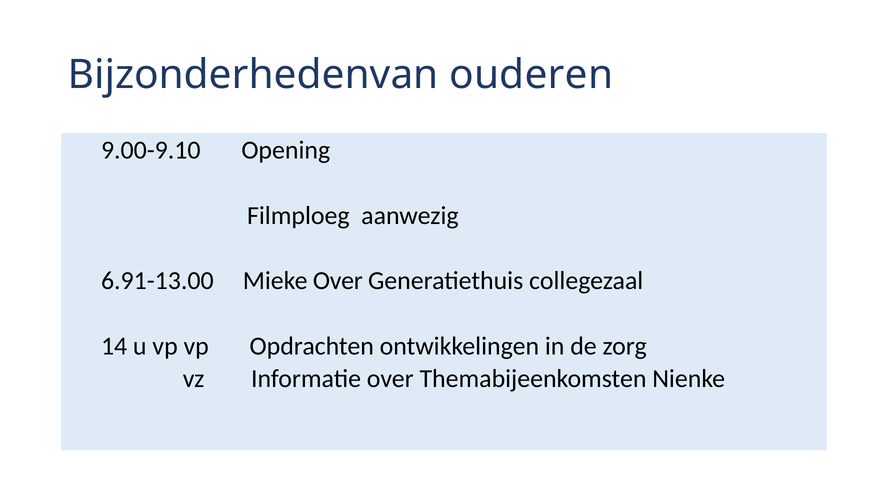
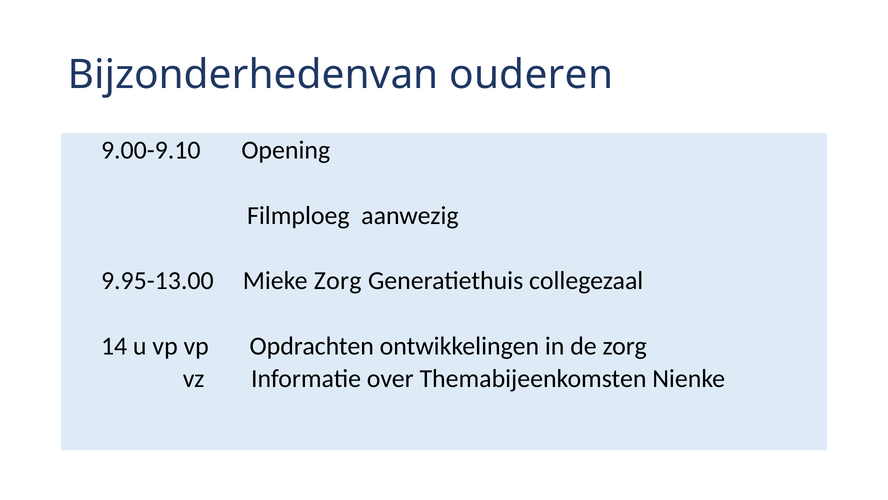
6.91-13.00: 6.91-13.00 -> 9.95-13.00
Mieke Over: Over -> Zorg
